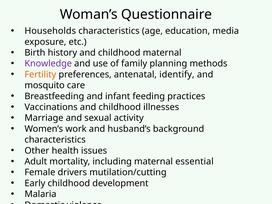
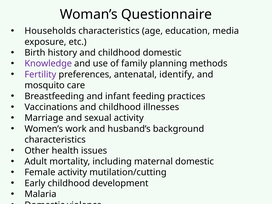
childhood maternal: maternal -> domestic
Fertility colour: orange -> purple
maternal essential: essential -> domestic
Female drivers: drivers -> activity
